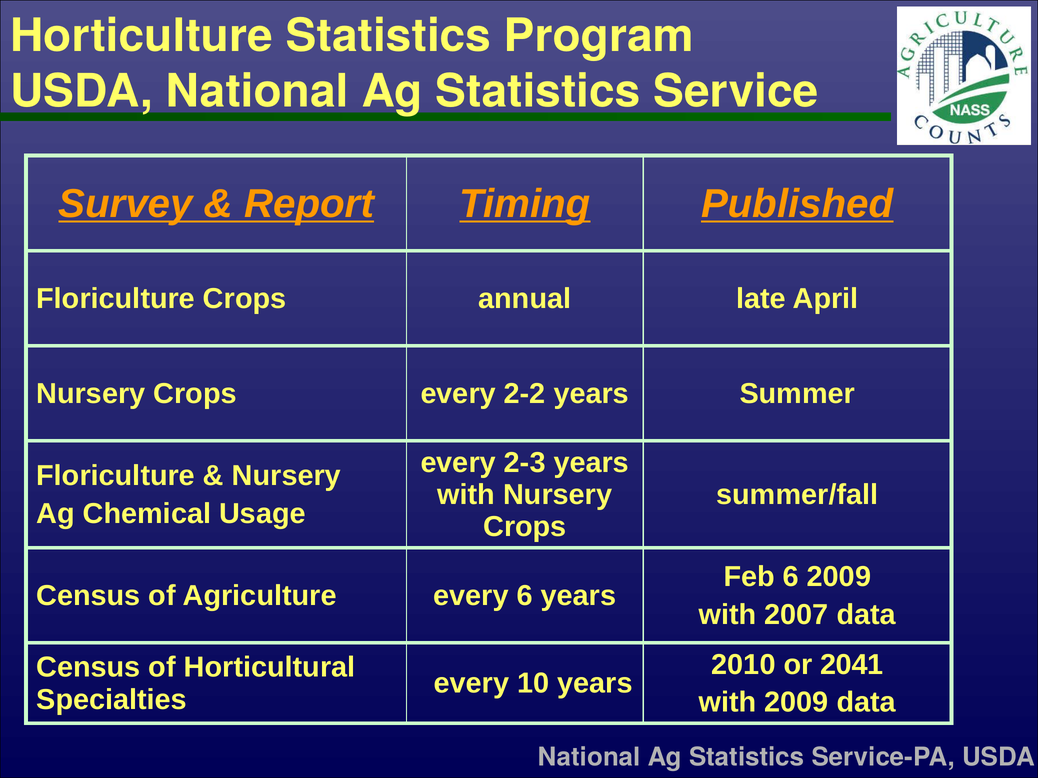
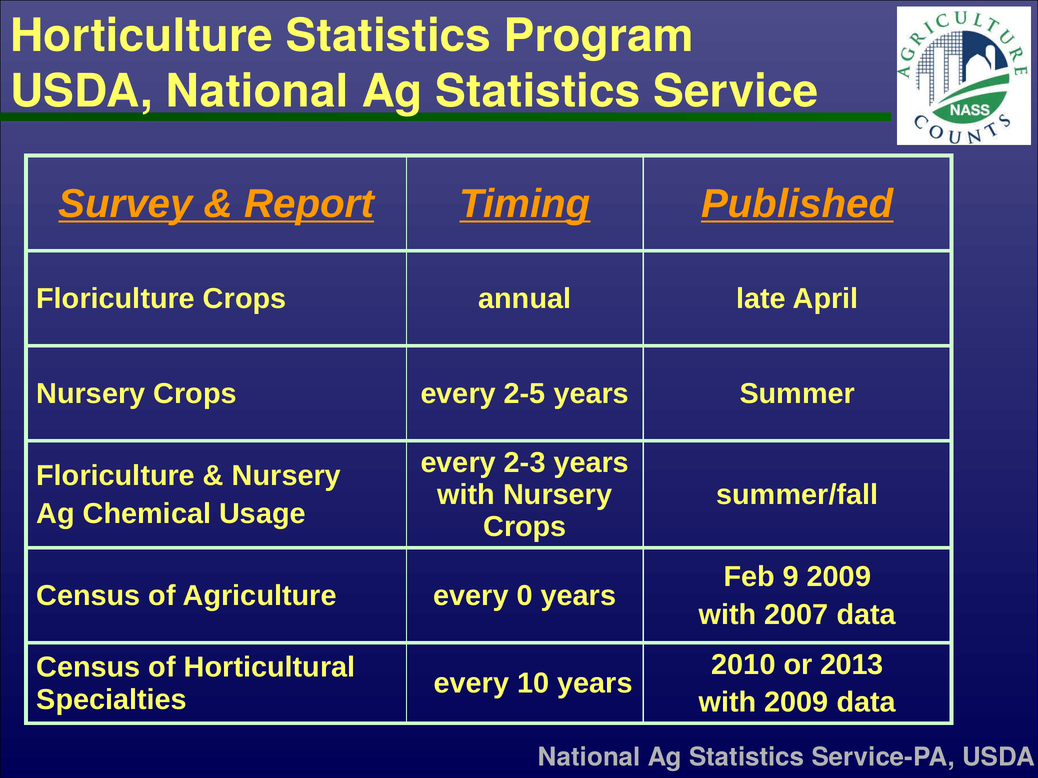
2-2: 2-2 -> 2-5
Feb 6: 6 -> 9
every 6: 6 -> 0
2041: 2041 -> 2013
